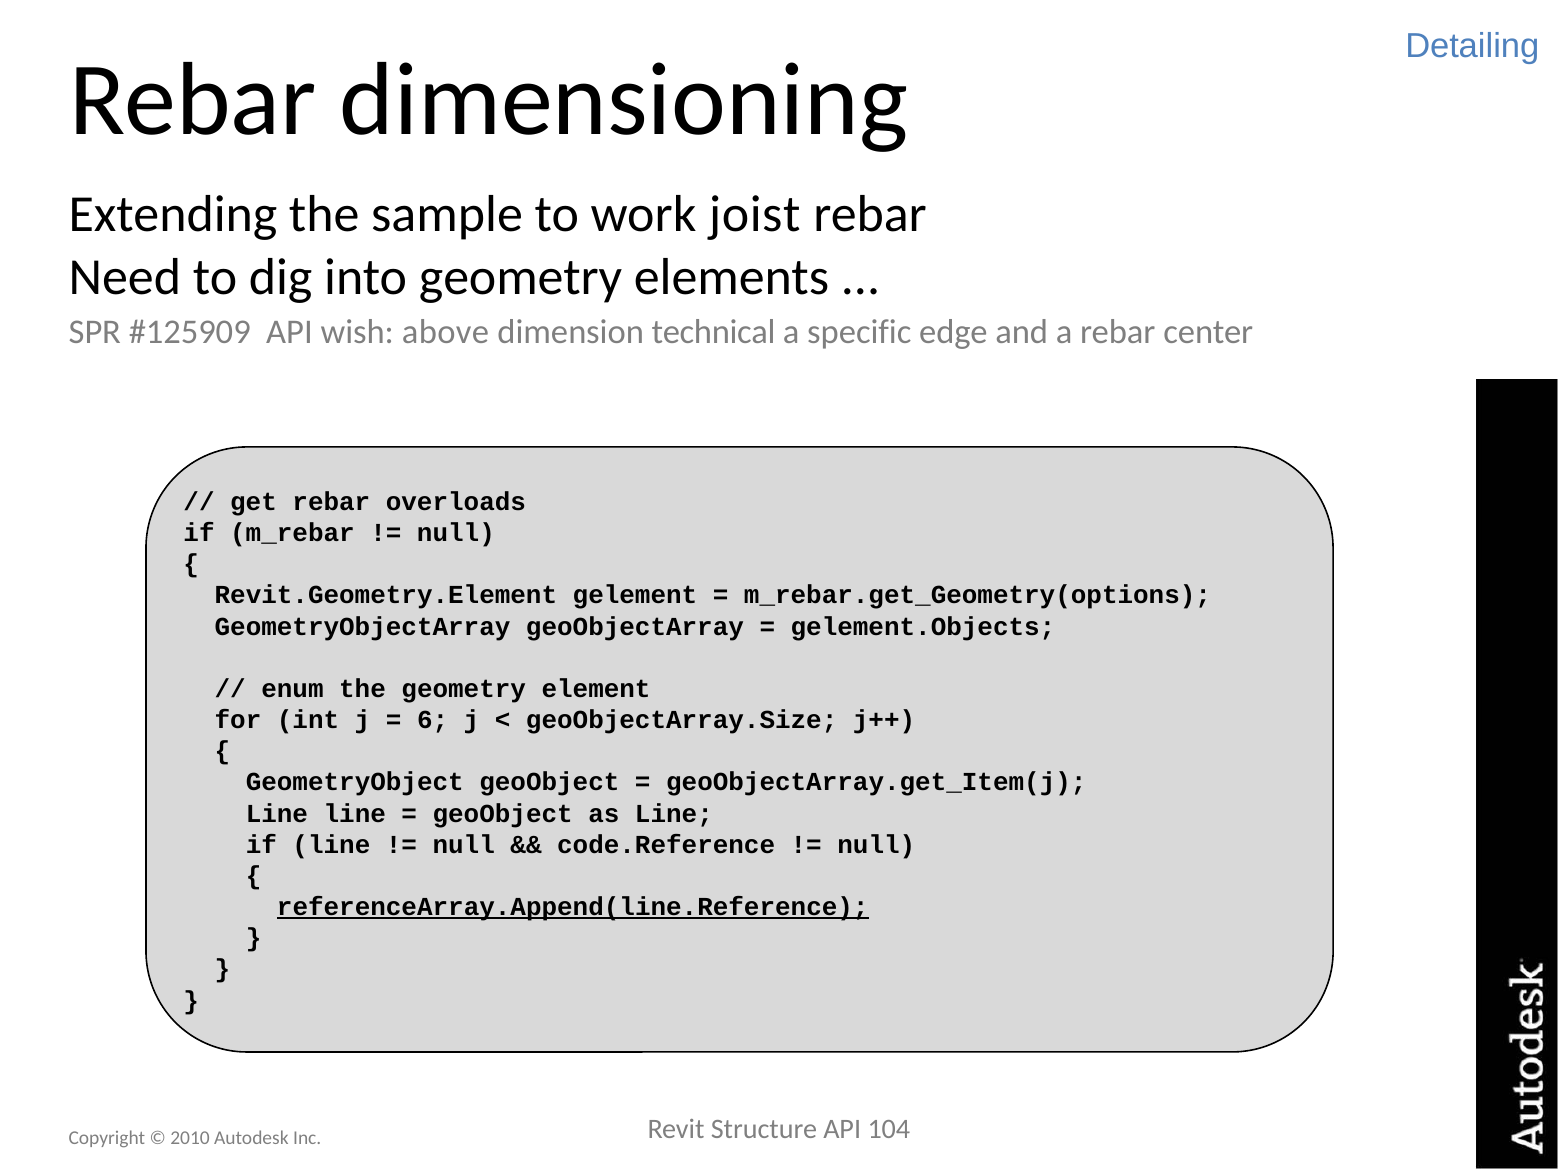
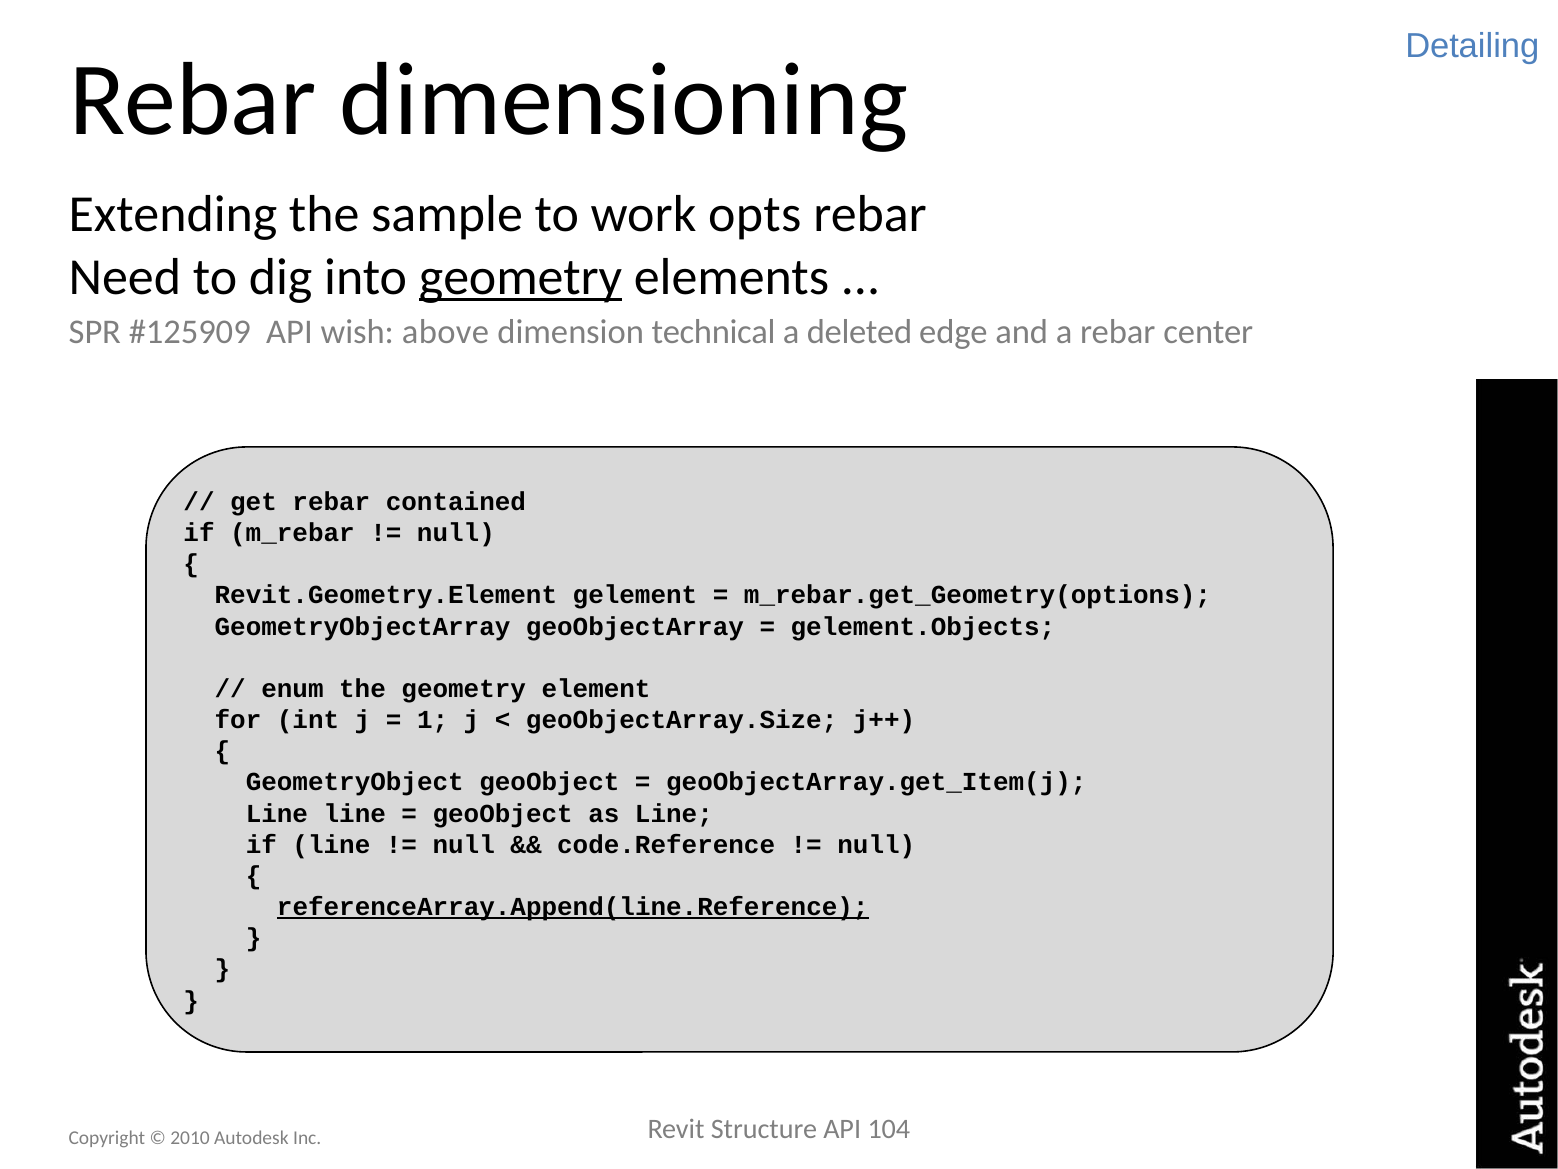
joist: joist -> opts
geometry at (521, 277) underline: none -> present
specific: specific -> deleted
overloads: overloads -> contained
6: 6 -> 1
